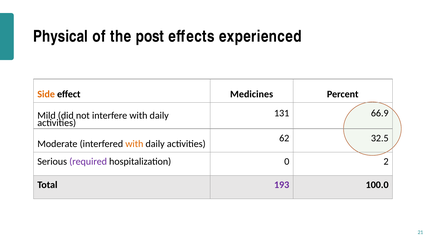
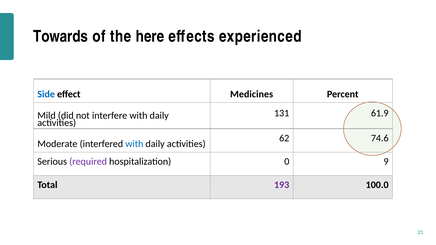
Physical: Physical -> Towards
post: post -> here
Side colour: orange -> blue
66.9: 66.9 -> 61.9
32.5: 32.5 -> 74.6
with at (134, 144) colour: orange -> blue
2: 2 -> 9
